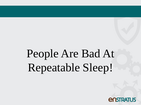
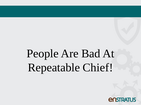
Sleep: Sleep -> Chief
